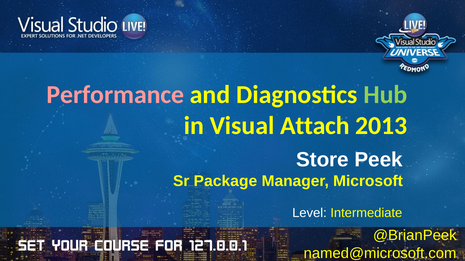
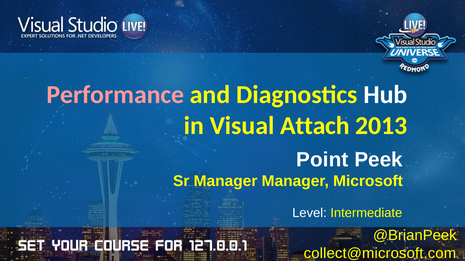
Hub colour: light green -> white
Store: Store -> Point
Sr Package: Package -> Manager
named@microsoft.com: named@microsoft.com -> collect@microsoft.com
